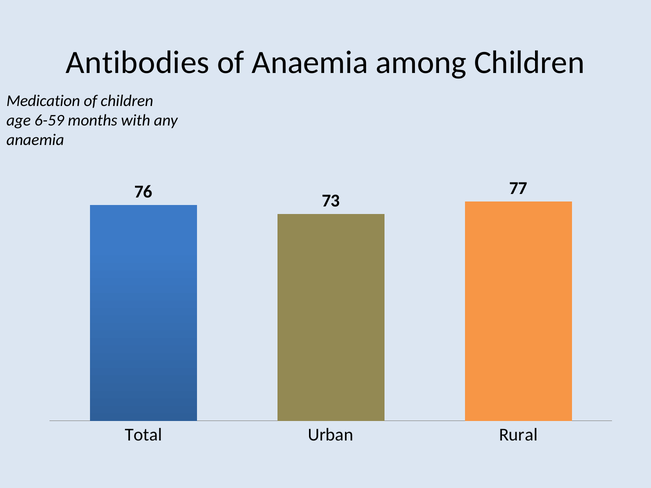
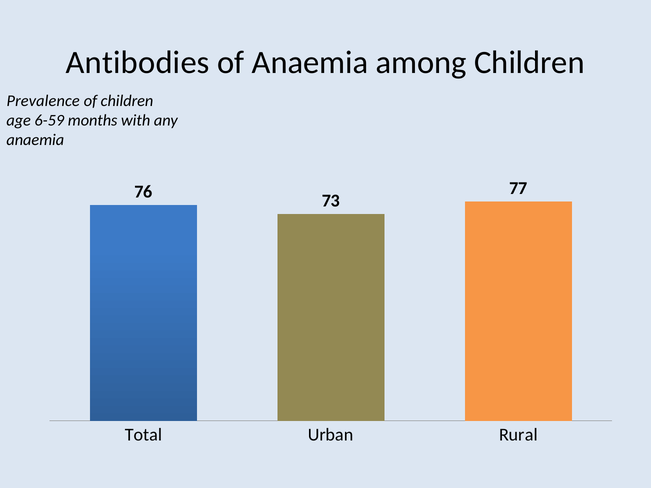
Medication: Medication -> Prevalence
